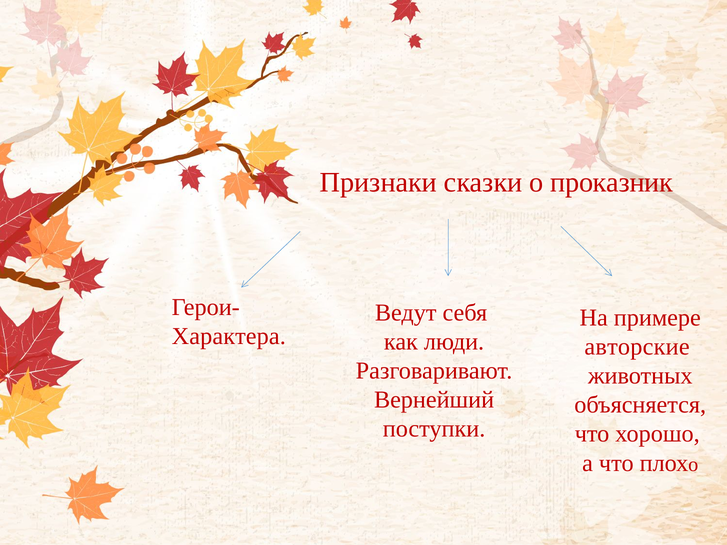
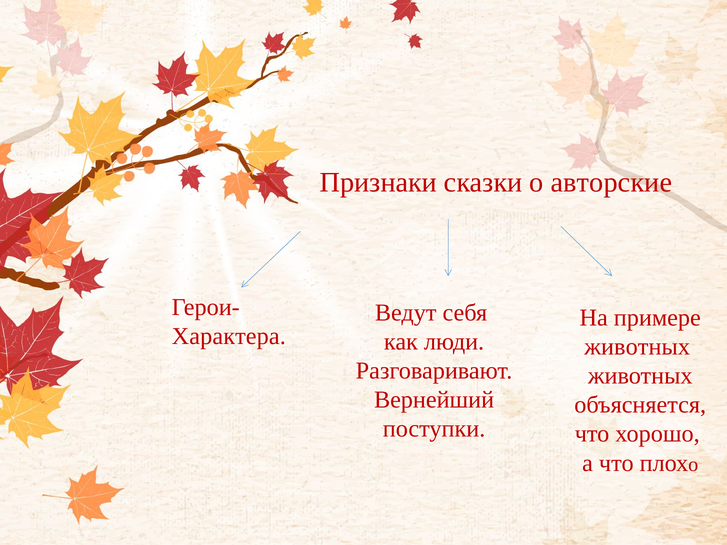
проказник: проказник -> авторские
авторские at (637, 347): авторские -> животных
